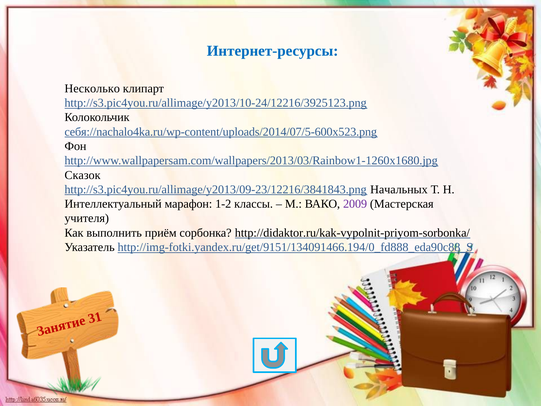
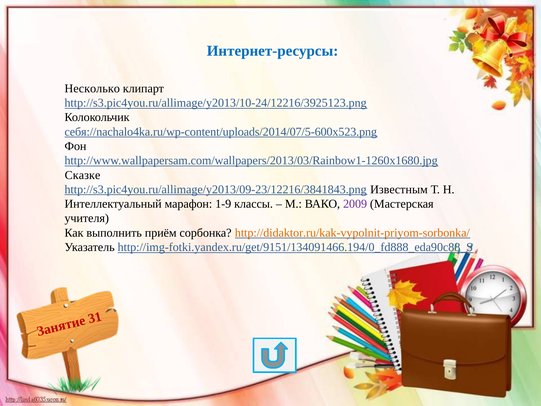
Сказок: Сказок -> Сказке
Начальных: Начальных -> Известным
1-2: 1-2 -> 1-9
http://didaktor.ru/kak-vypolnit-priyom-sorbonka/ colour: black -> orange
